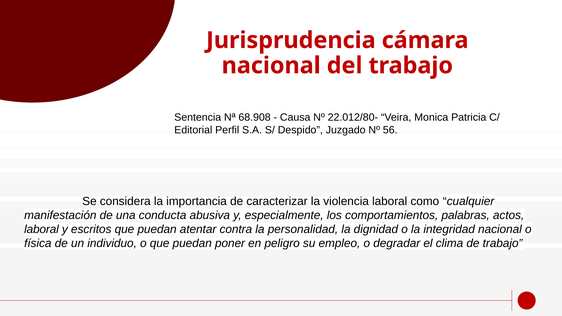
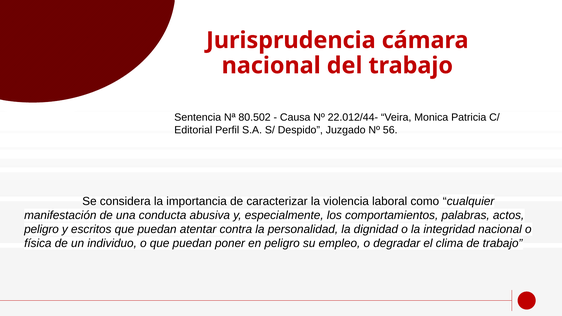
68.908: 68.908 -> 80.502
22.012/80-: 22.012/80- -> 22.012/44-
laboral at (41, 229): laboral -> peligro
